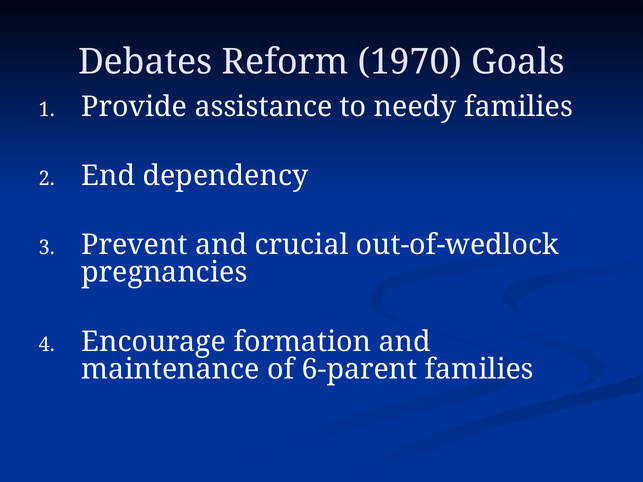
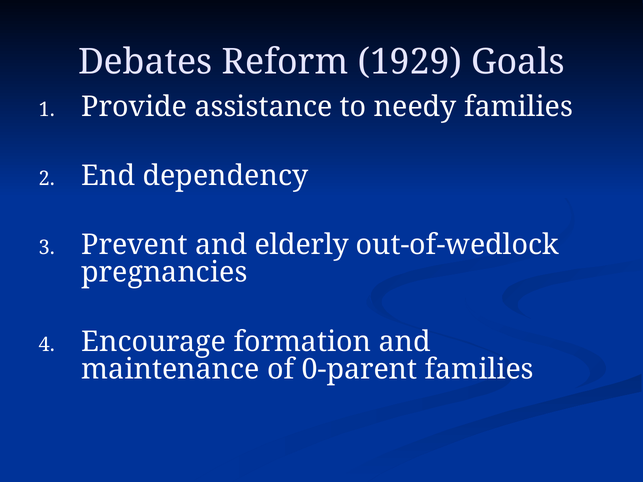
1970: 1970 -> 1929
crucial: crucial -> elderly
6-parent: 6-parent -> 0-parent
